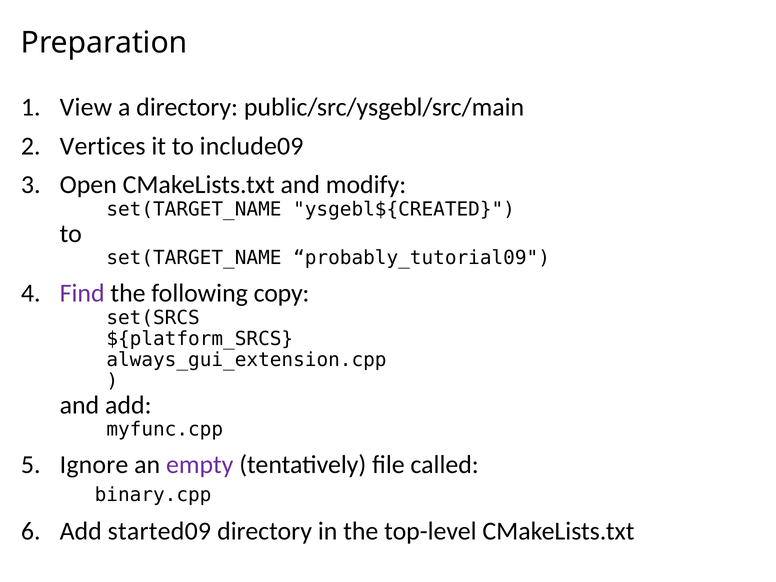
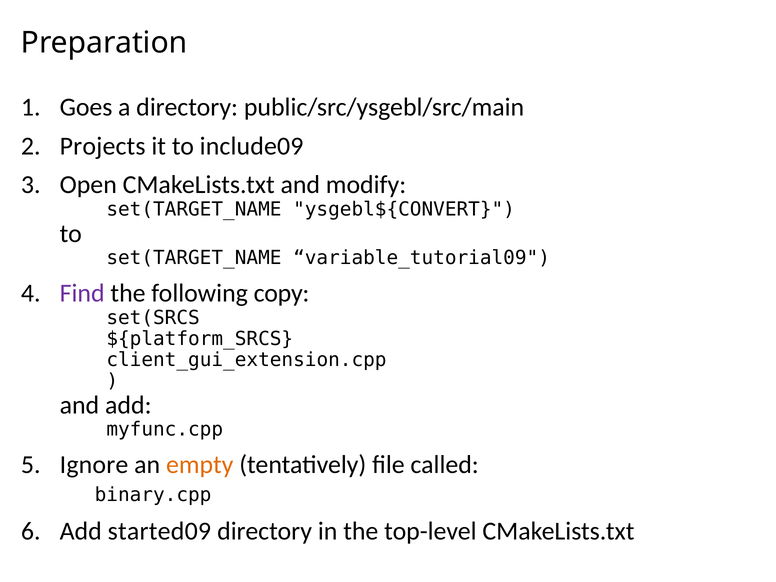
View: View -> Goes
Vertices: Vertices -> Projects
ysgebl${CREATED: ysgebl${CREATED -> ysgebl${CONVERT
probably_tutorial09: probably_tutorial09 -> variable_tutorial09
always_gui_extension.cpp: always_gui_extension.cpp -> client_gui_extension.cpp
empty colour: purple -> orange
